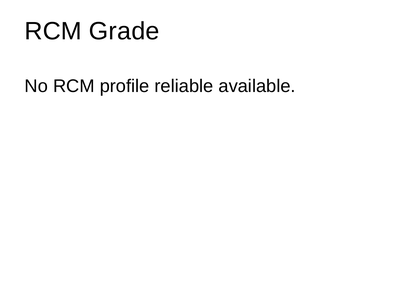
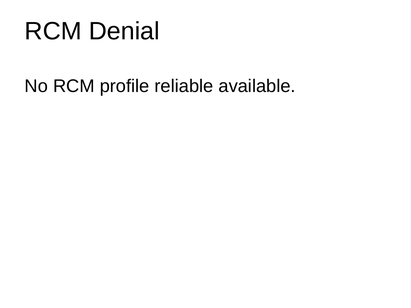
Grade: Grade -> Denial
